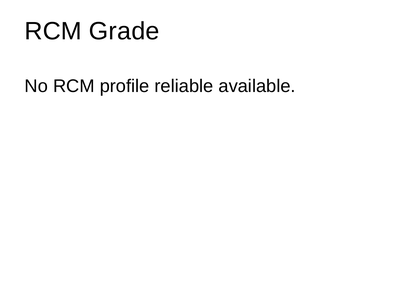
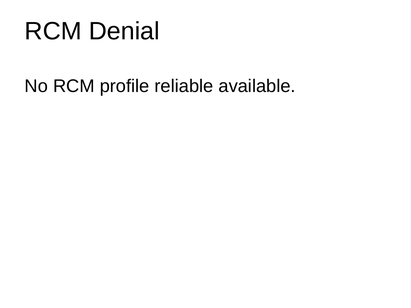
Grade: Grade -> Denial
